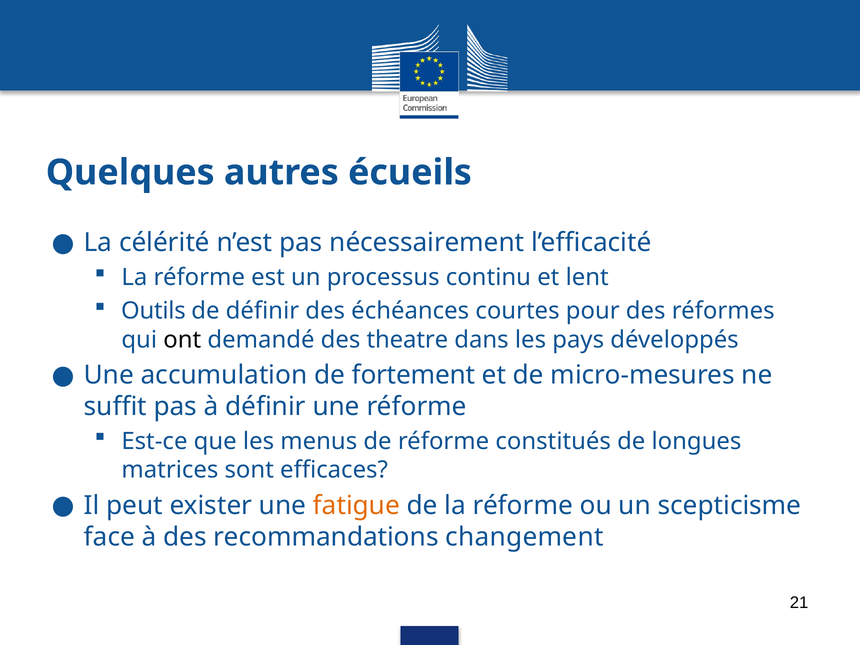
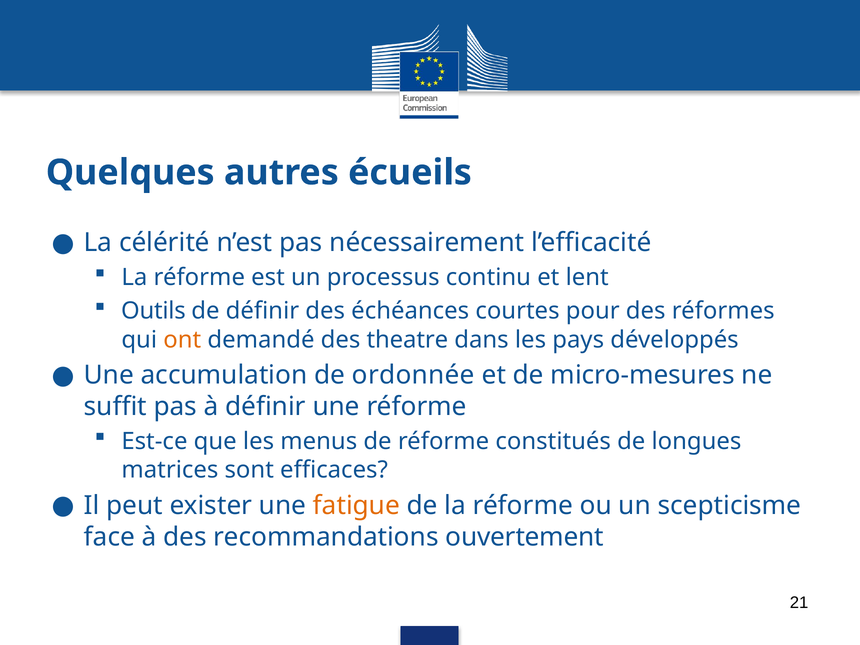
ont colour: black -> orange
fortement: fortement -> ordonnée
changement: changement -> ouvertement
